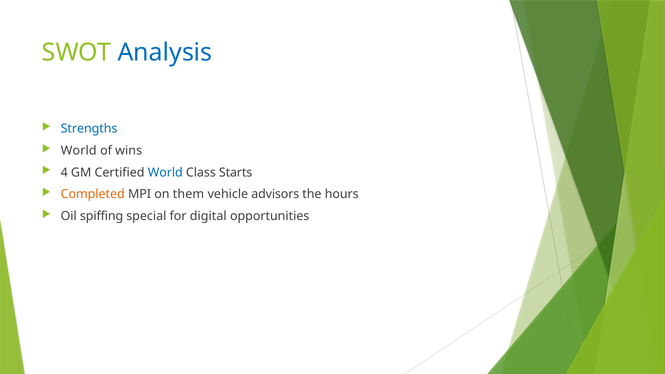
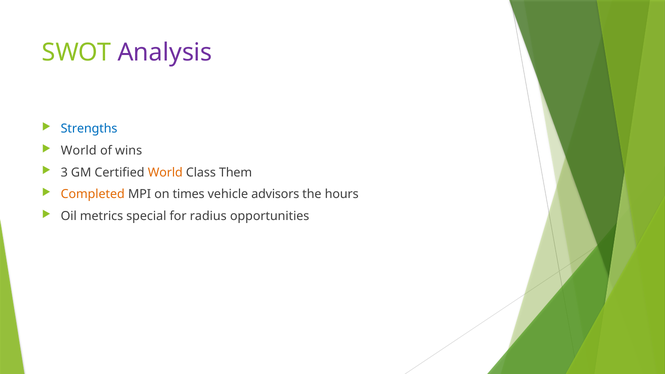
Analysis colour: blue -> purple
4: 4 -> 3
World at (165, 172) colour: blue -> orange
Starts: Starts -> Them
them: them -> times
spiffing: spiffing -> metrics
digital: digital -> radius
